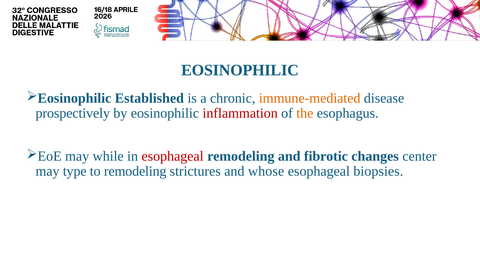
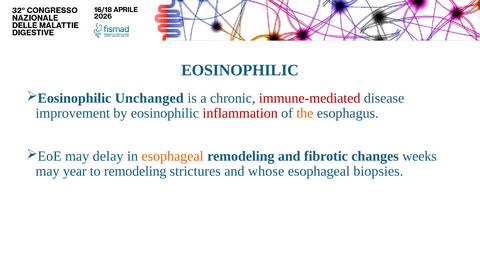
Established: Established -> Unchanged
immune-mediated colour: orange -> red
prospectively: prospectively -> improvement
while: while -> delay
esophageal at (173, 156) colour: red -> orange
center: center -> weeks
type: type -> year
